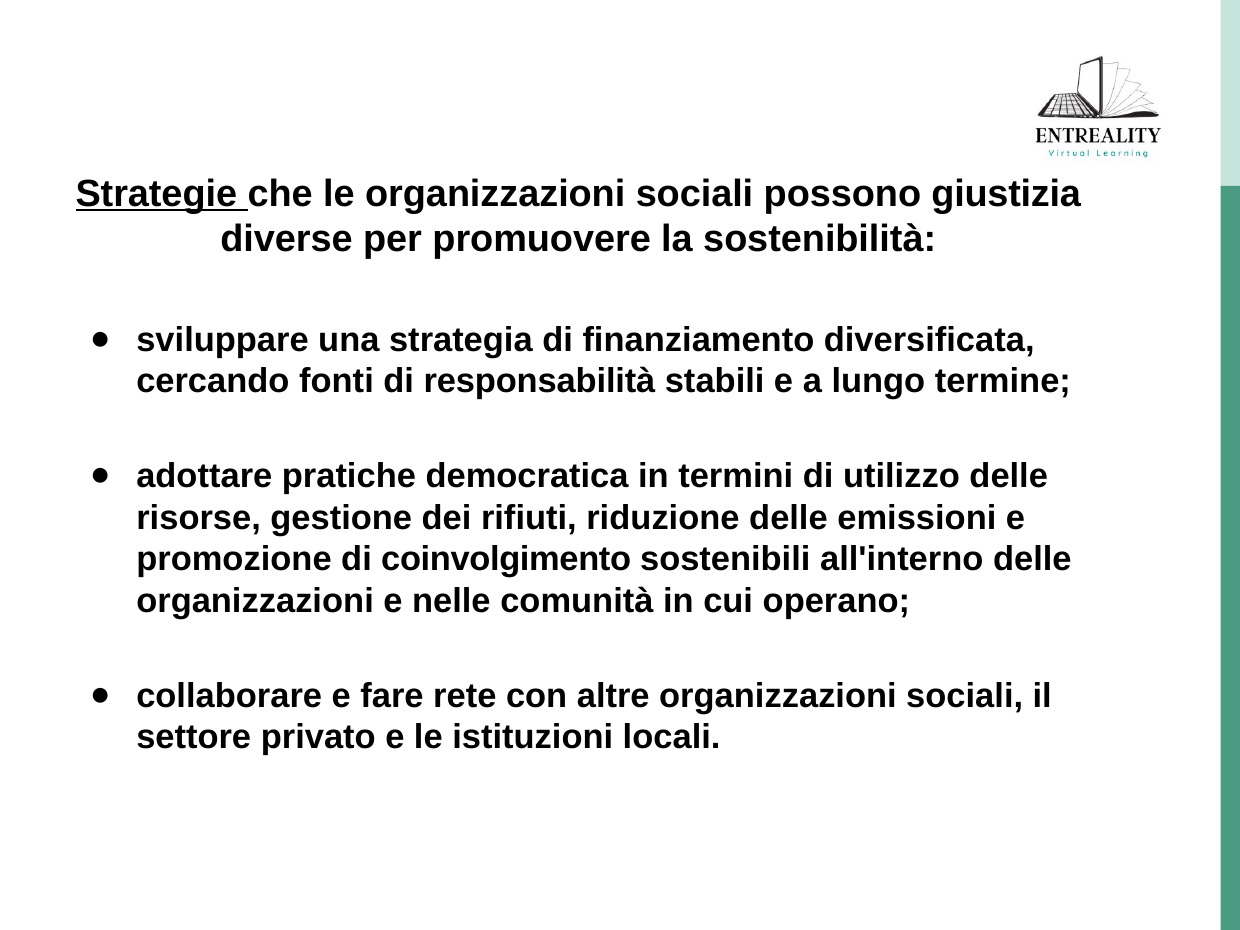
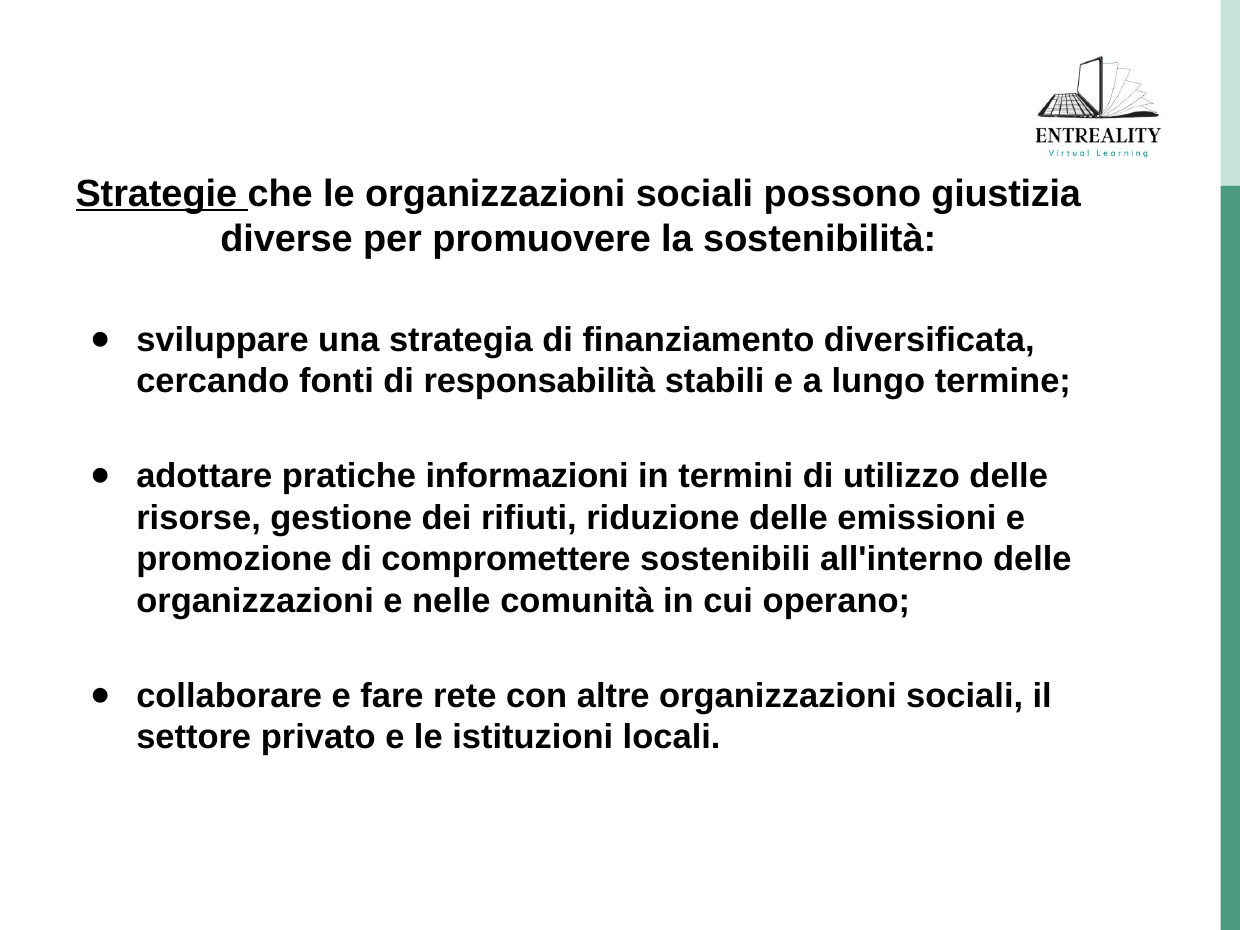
democratica: democratica -> informazioni
coinvolgimento: coinvolgimento -> compromettere
